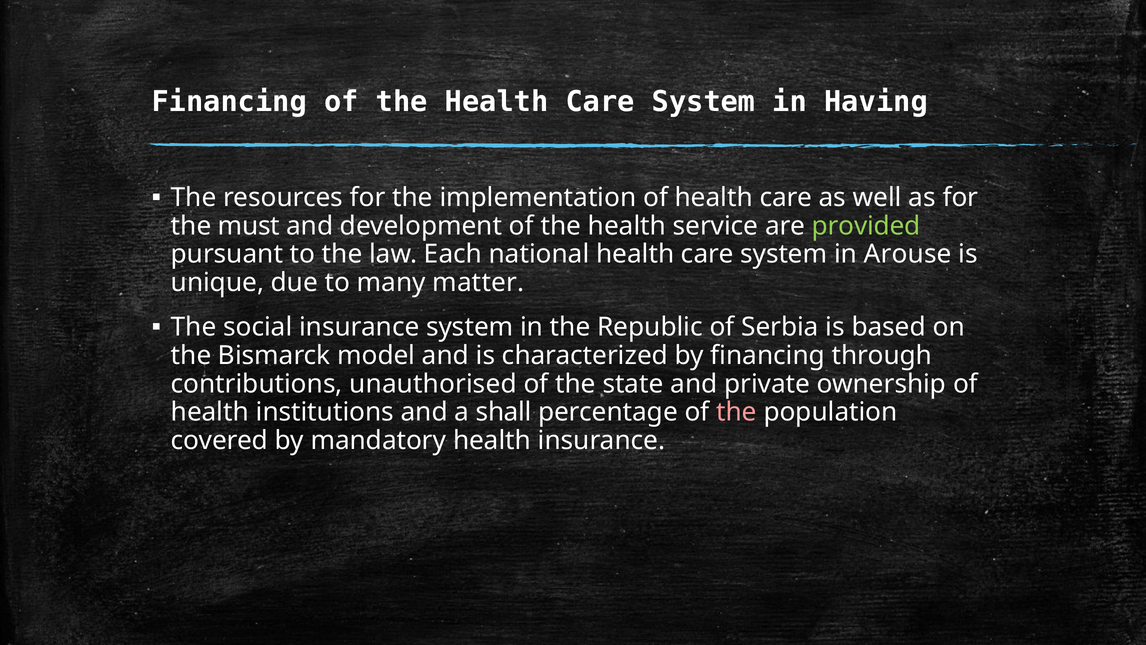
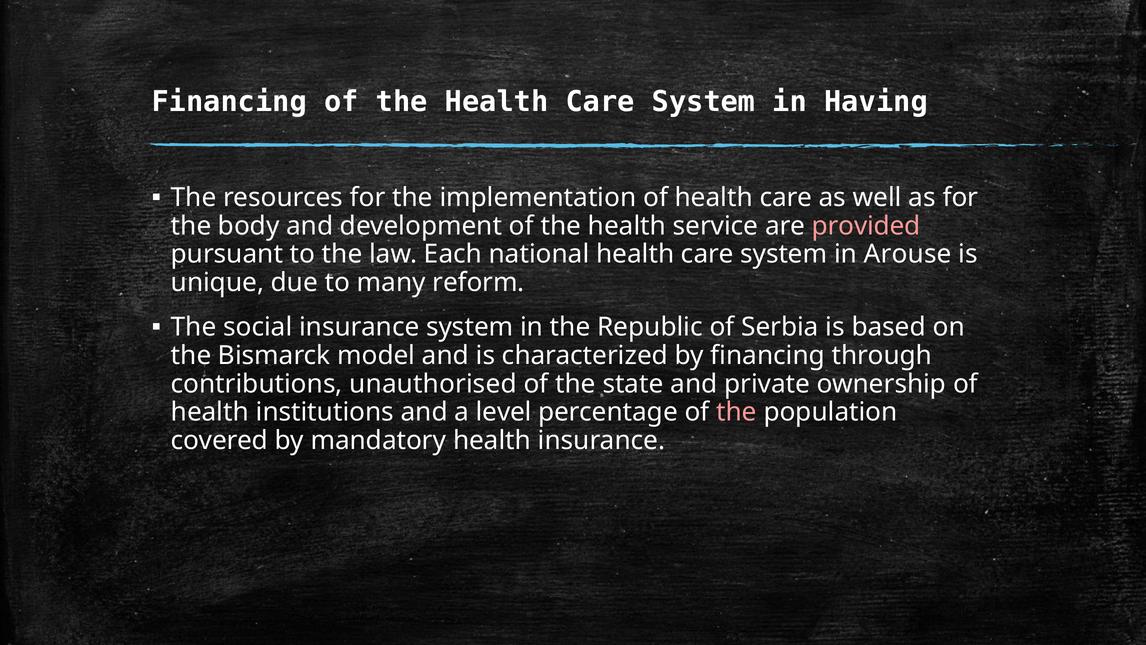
must: must -> body
provided colour: light green -> pink
matter: matter -> reform
shall: shall -> level
